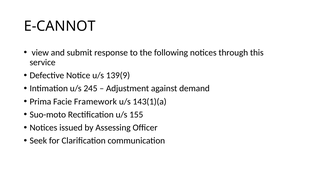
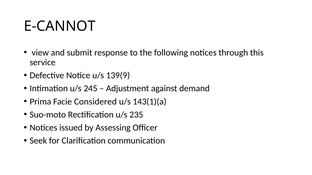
Framework: Framework -> Considered
155: 155 -> 235
